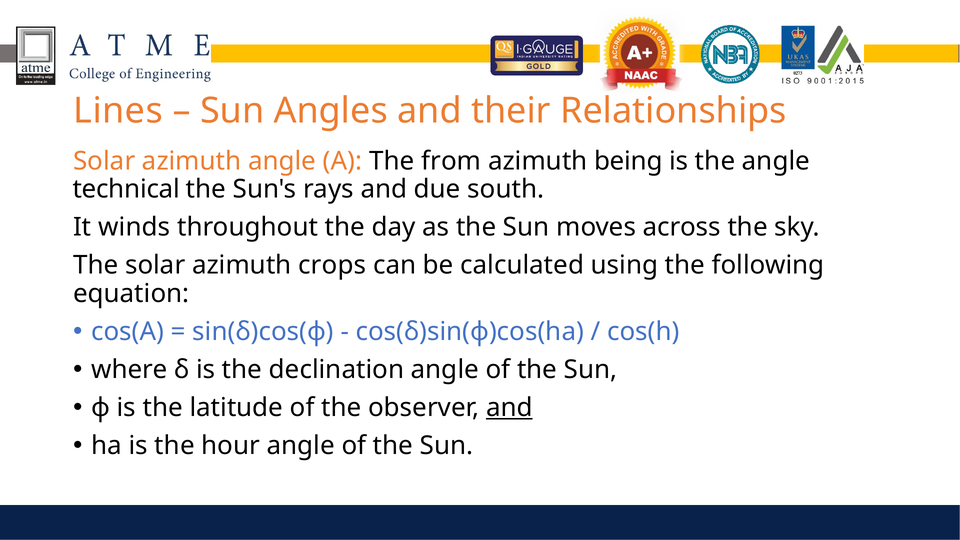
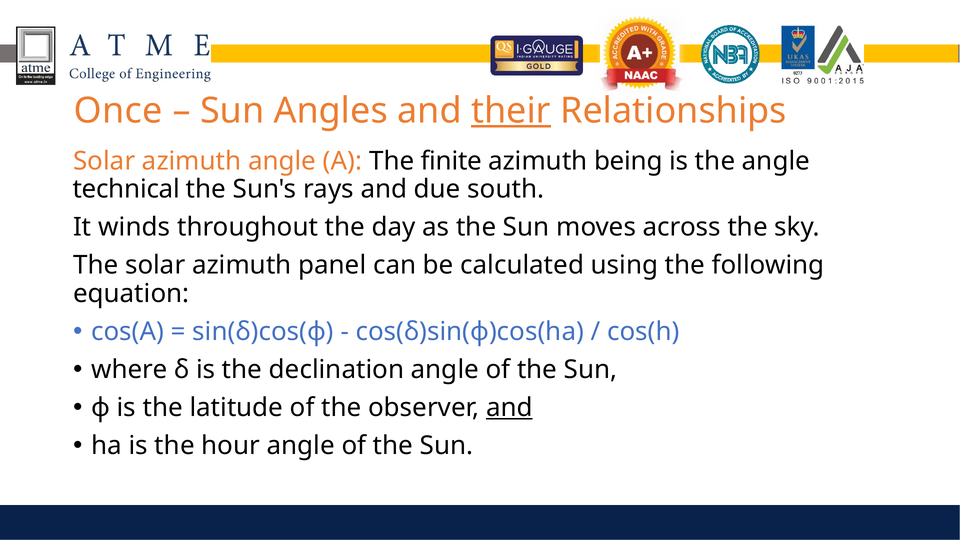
Lines: Lines -> Once
their underline: none -> present
from: from -> finite
crops: crops -> panel
